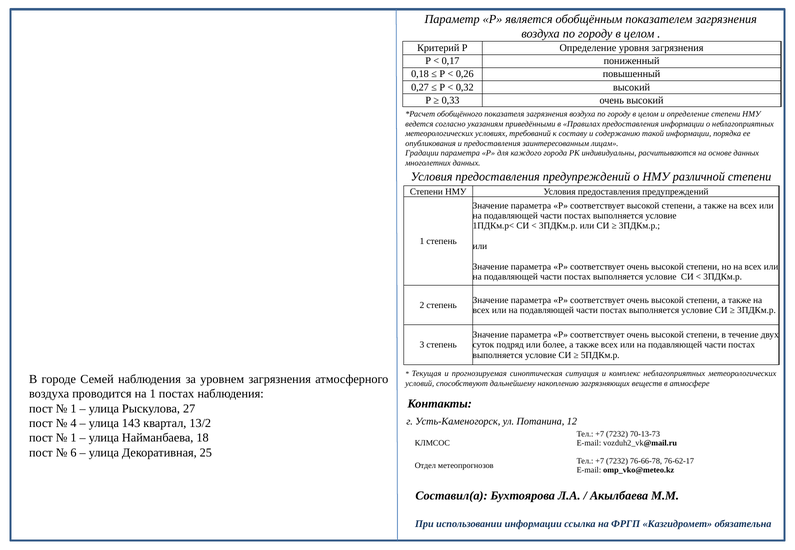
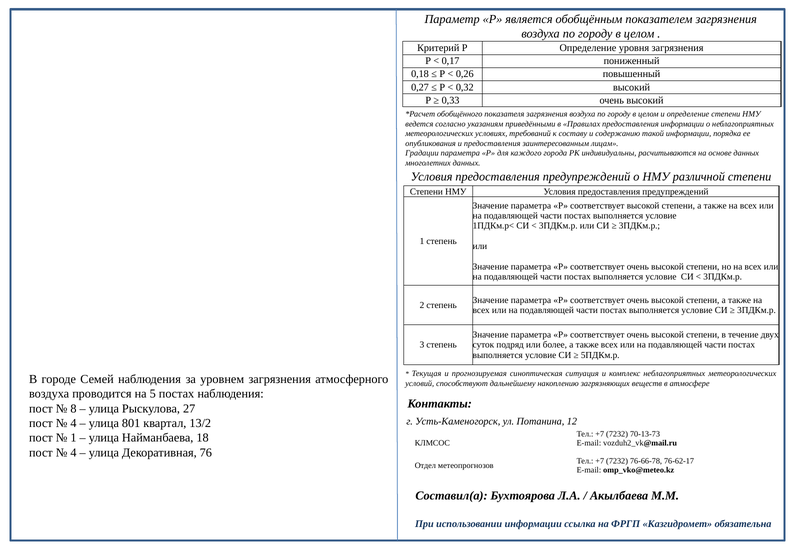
на 1: 1 -> 5
1 at (74, 409): 1 -> 8
143: 143 -> 801
6 at (74, 453): 6 -> 4
25: 25 -> 76
